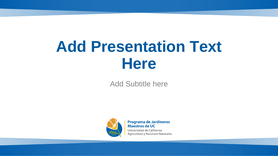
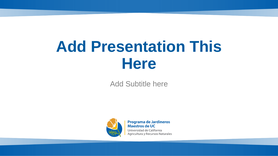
Text: Text -> This
